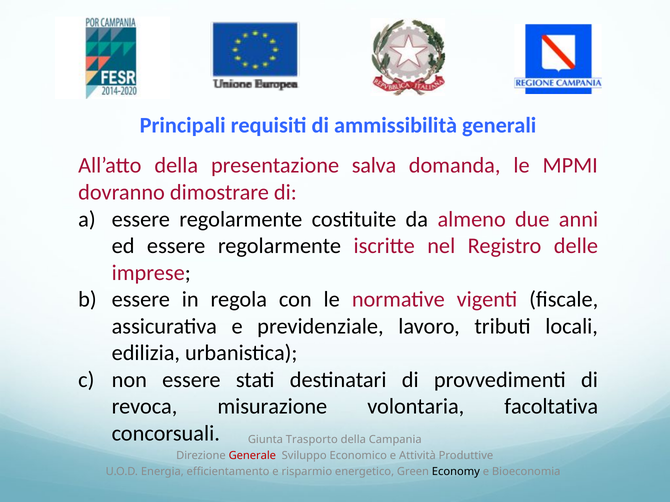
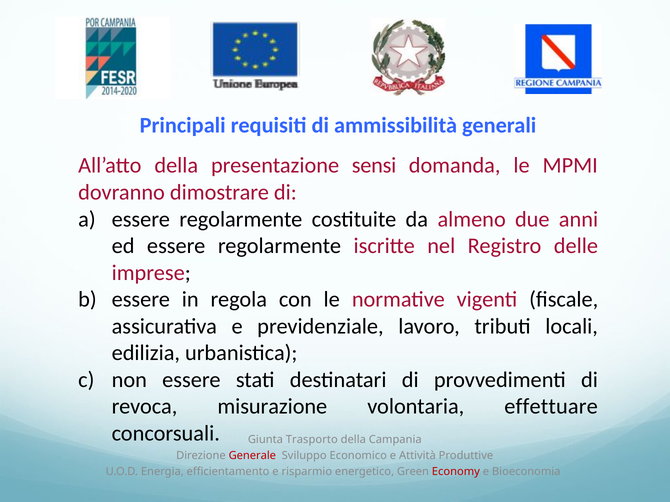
salva: salva -> sensi
facoltativa: facoltativa -> effettuare
Economy colour: black -> red
